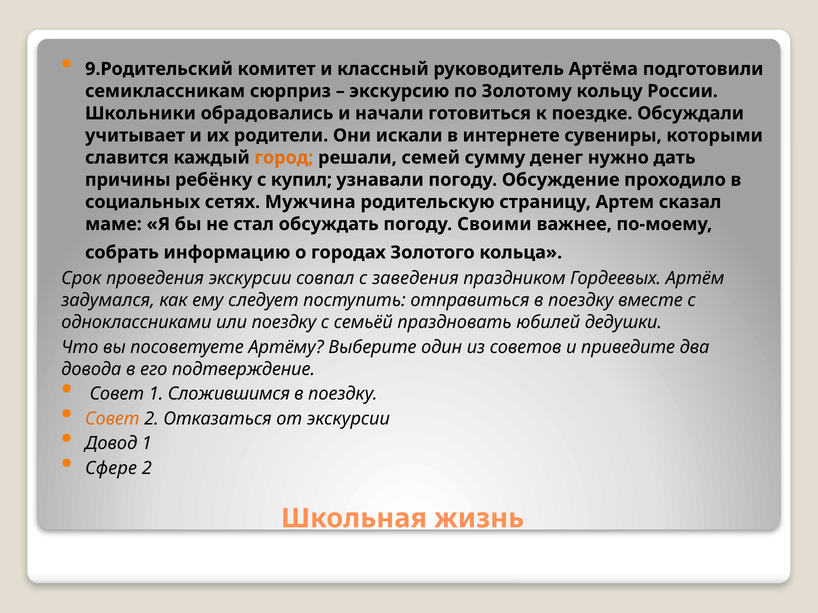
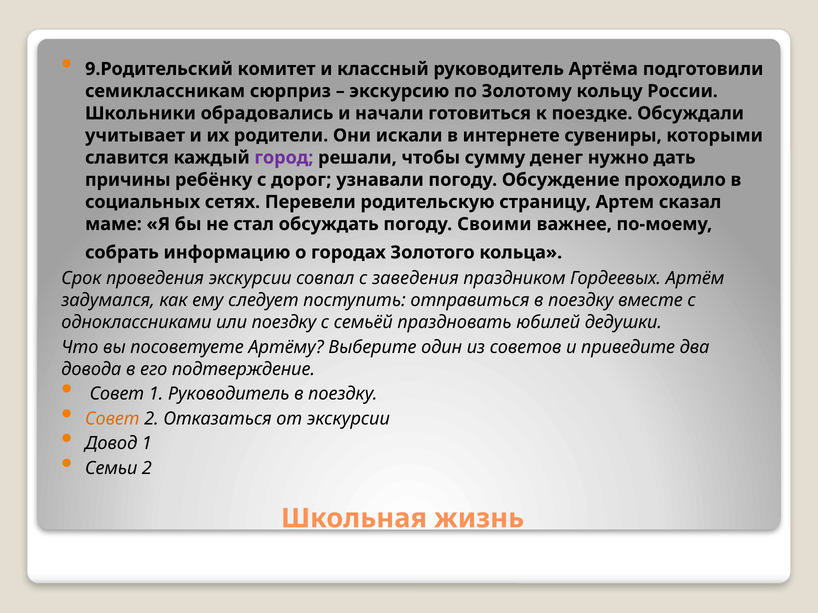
город colour: orange -> purple
семей: семей -> чтобы
купил: купил -> дорог
Мужчина: Мужчина -> Перевели
1 Сложившимся: Сложившимся -> Руководитель
Сфере: Сфере -> Семьи
